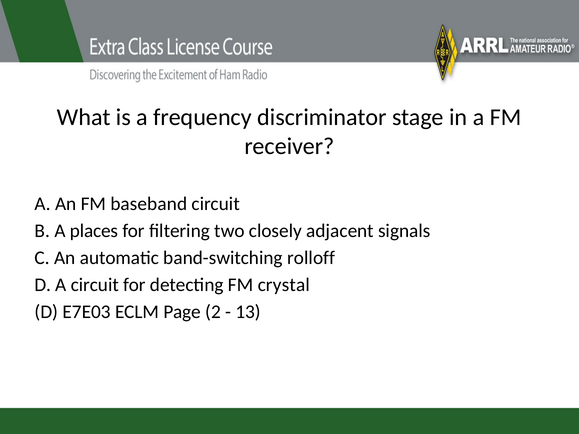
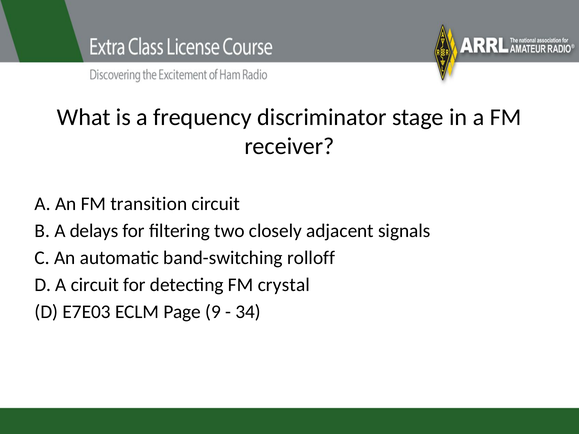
baseband: baseband -> transition
places: places -> delays
2: 2 -> 9
13: 13 -> 34
